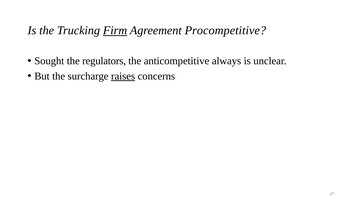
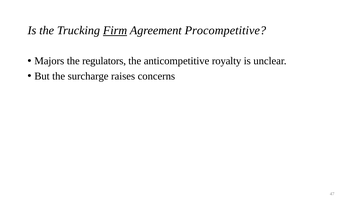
Sought: Sought -> Majors
always: always -> royalty
raises underline: present -> none
